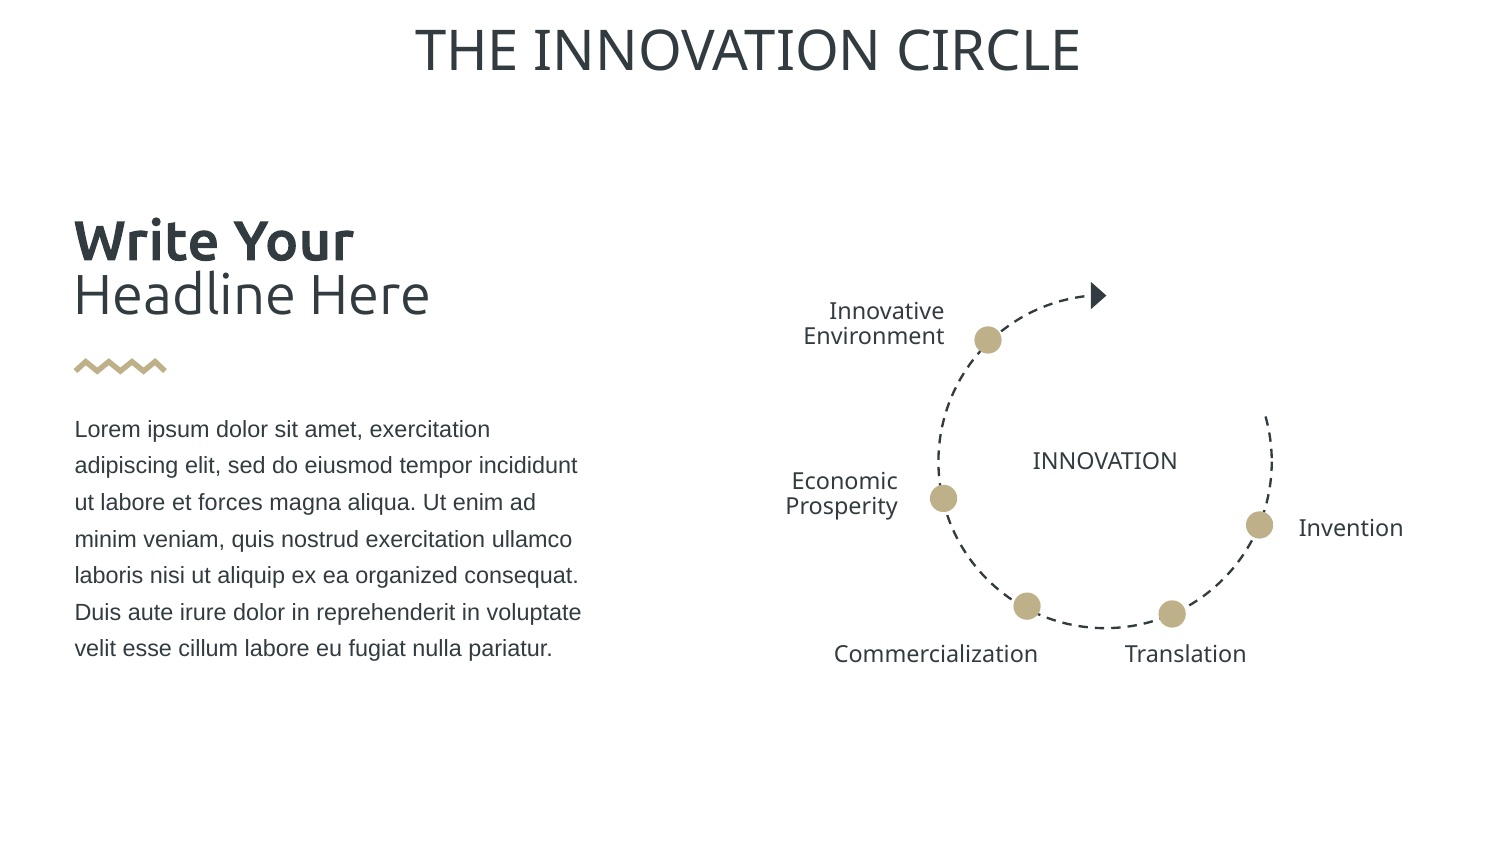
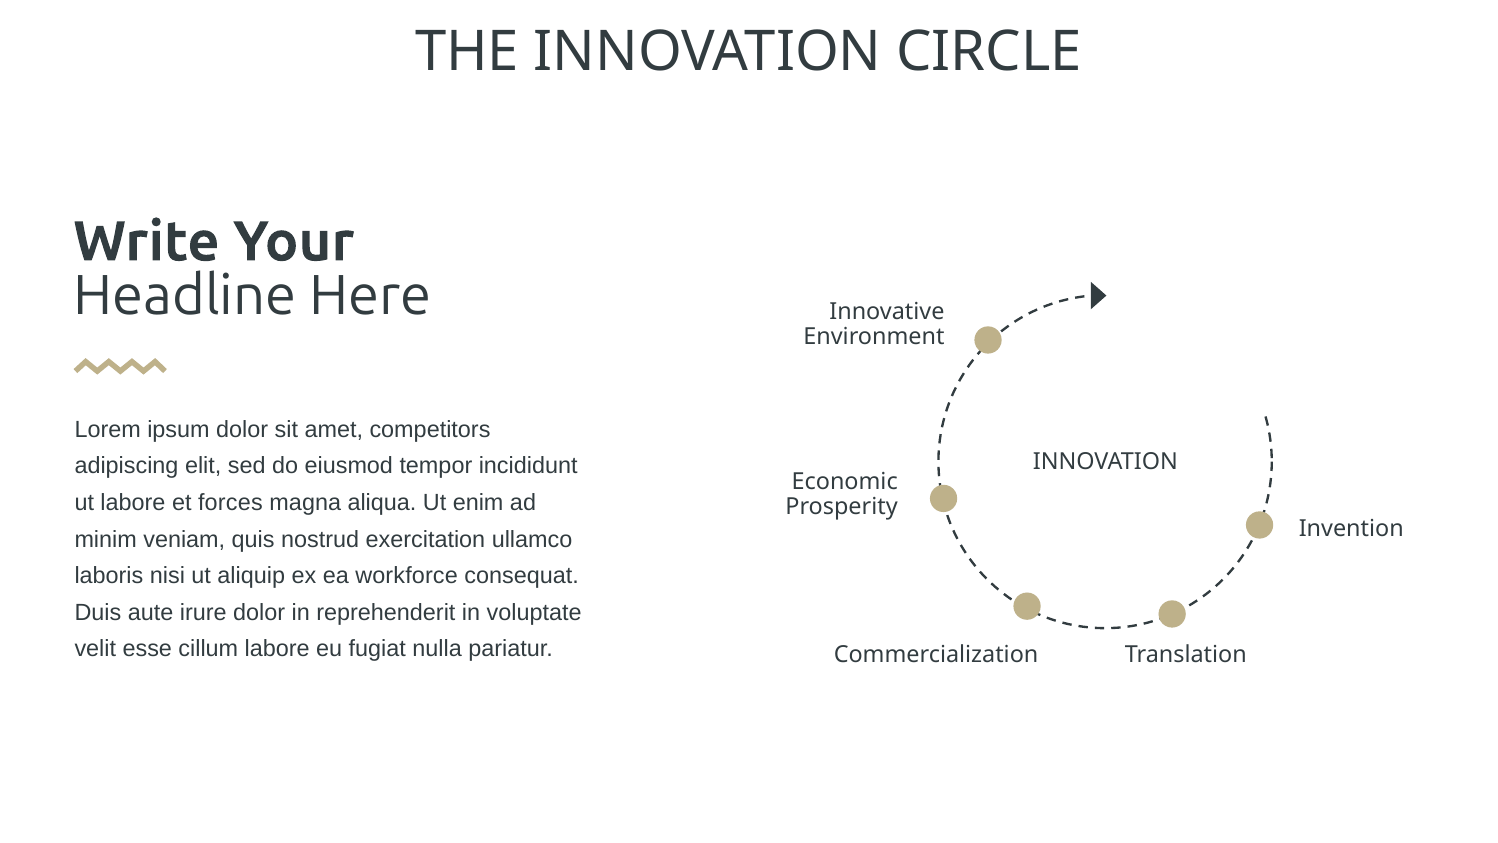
amet exercitation: exercitation -> competitors
organized: organized -> workforce
